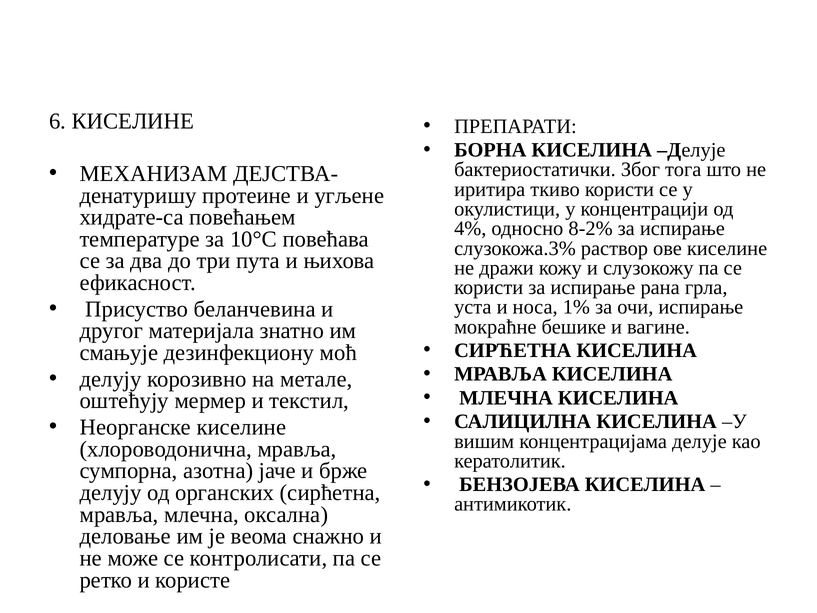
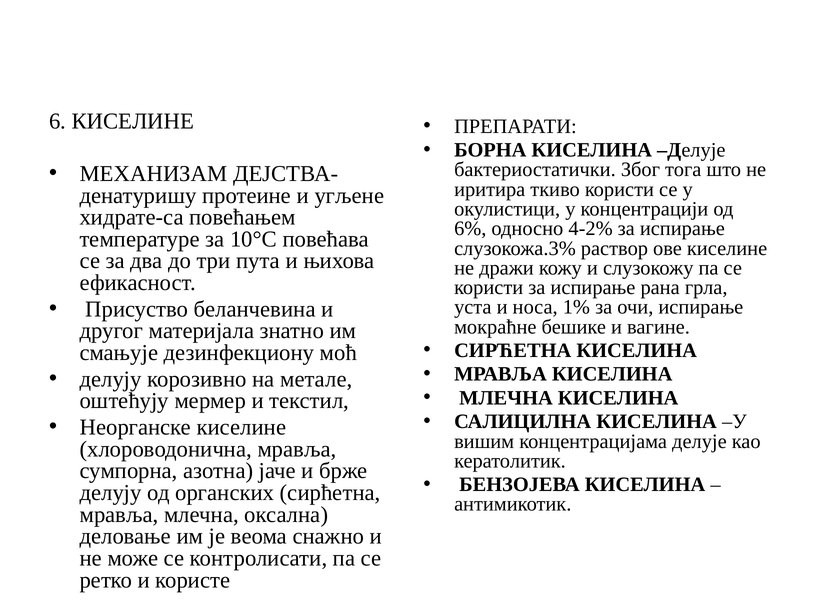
4%: 4% -> 6%
8-2%: 8-2% -> 4-2%
